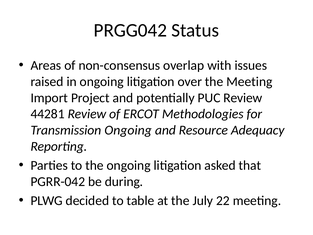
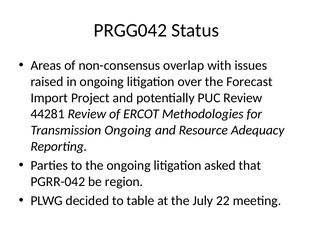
the Meeting: Meeting -> Forecast
during: during -> region
